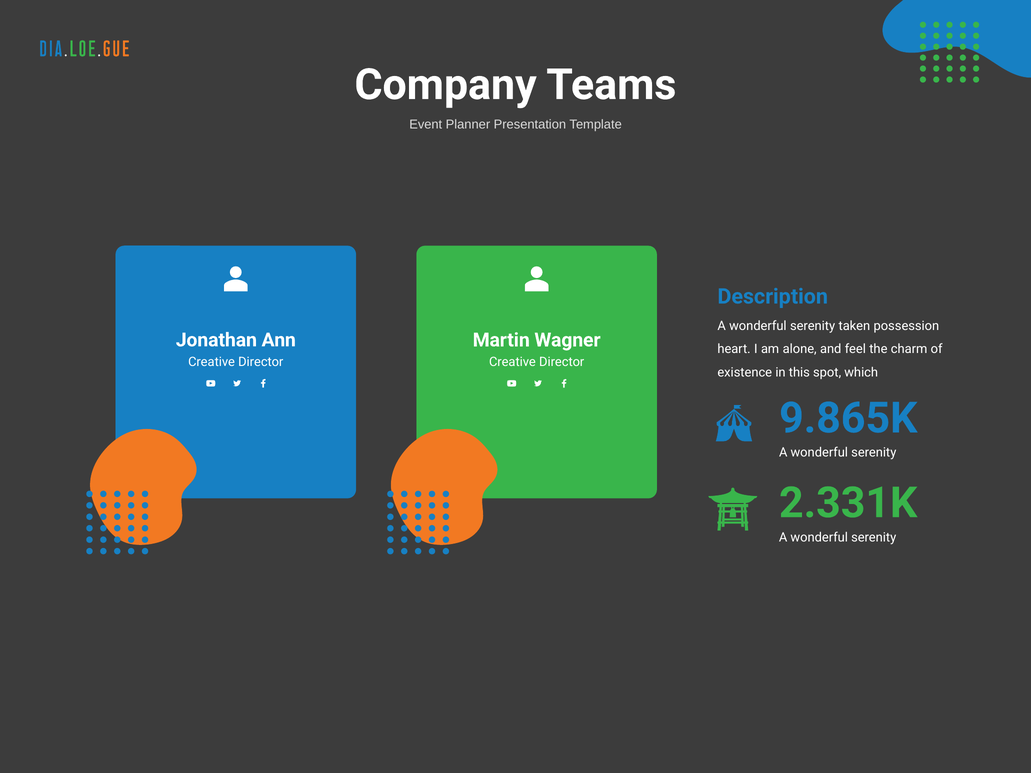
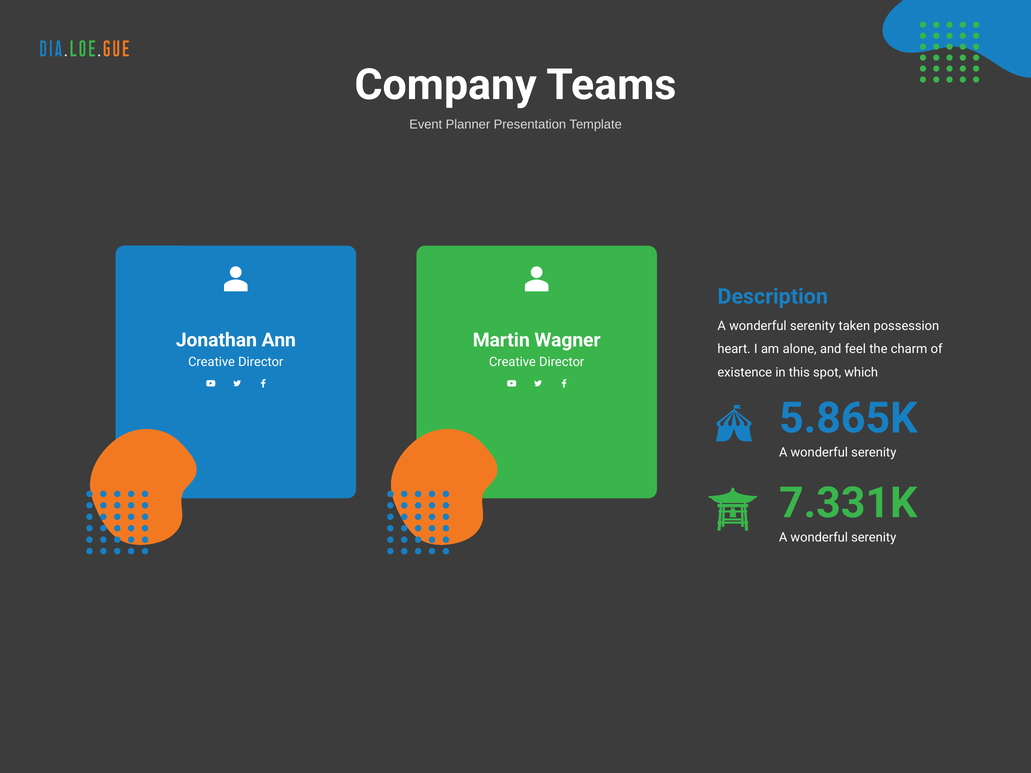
9.865K: 9.865K -> 5.865K
2.331K: 2.331K -> 7.331K
